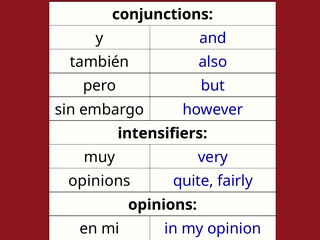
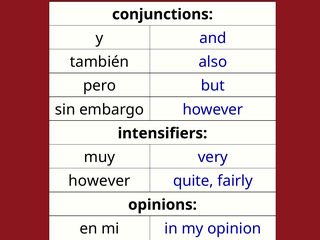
opinions at (99, 181): opinions -> however
